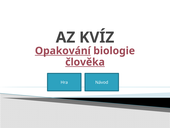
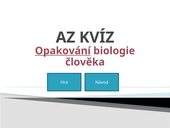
člověka underline: present -> none
